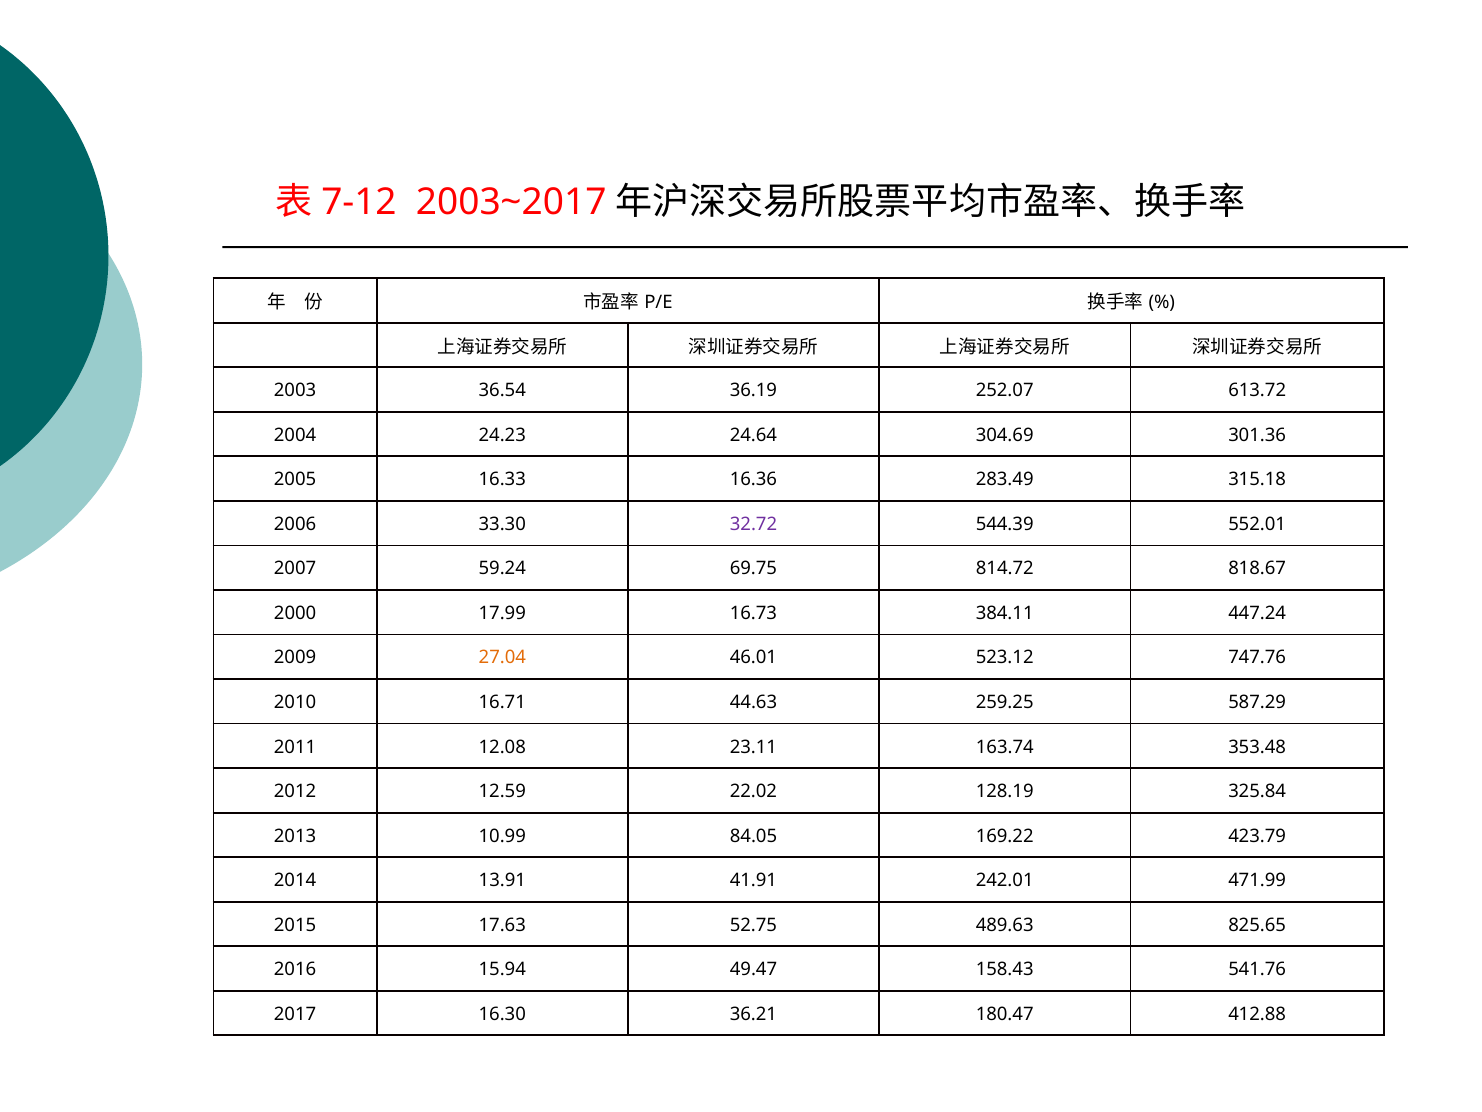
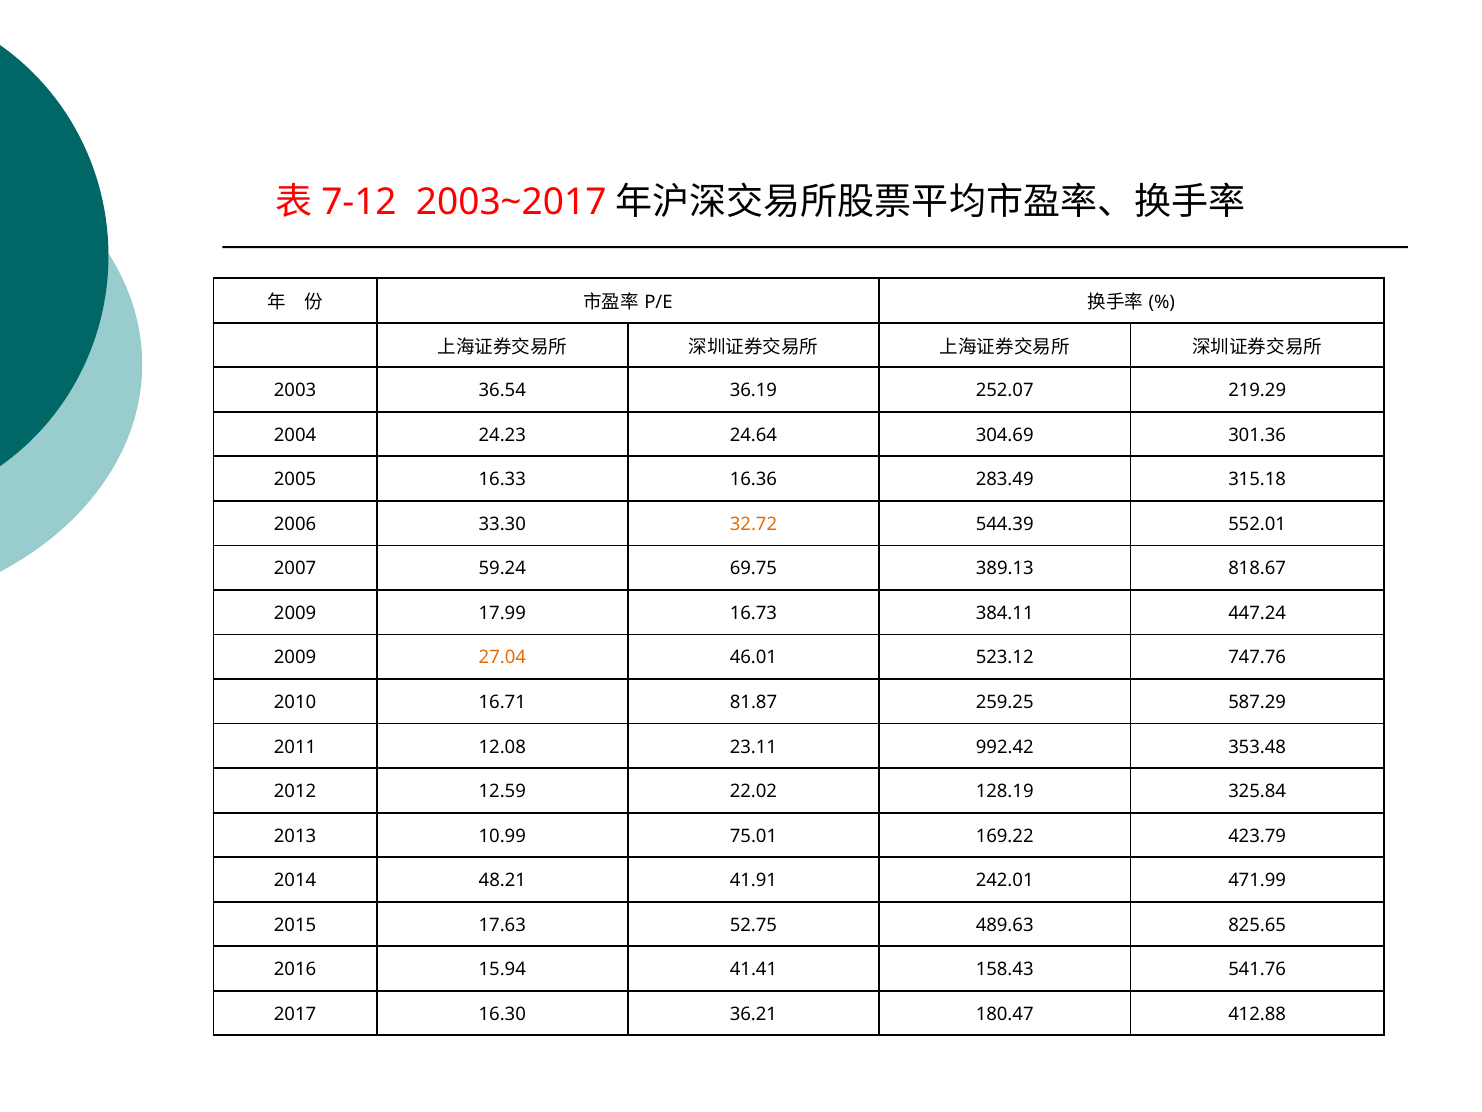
613.72: 613.72 -> 219.29
32.72 colour: purple -> orange
814.72: 814.72 -> 389.13
2000 at (295, 613): 2000 -> 2009
44.63: 44.63 -> 81.87
163.74: 163.74 -> 992.42
84.05: 84.05 -> 75.01
13.91: 13.91 -> 48.21
49.47: 49.47 -> 41.41
